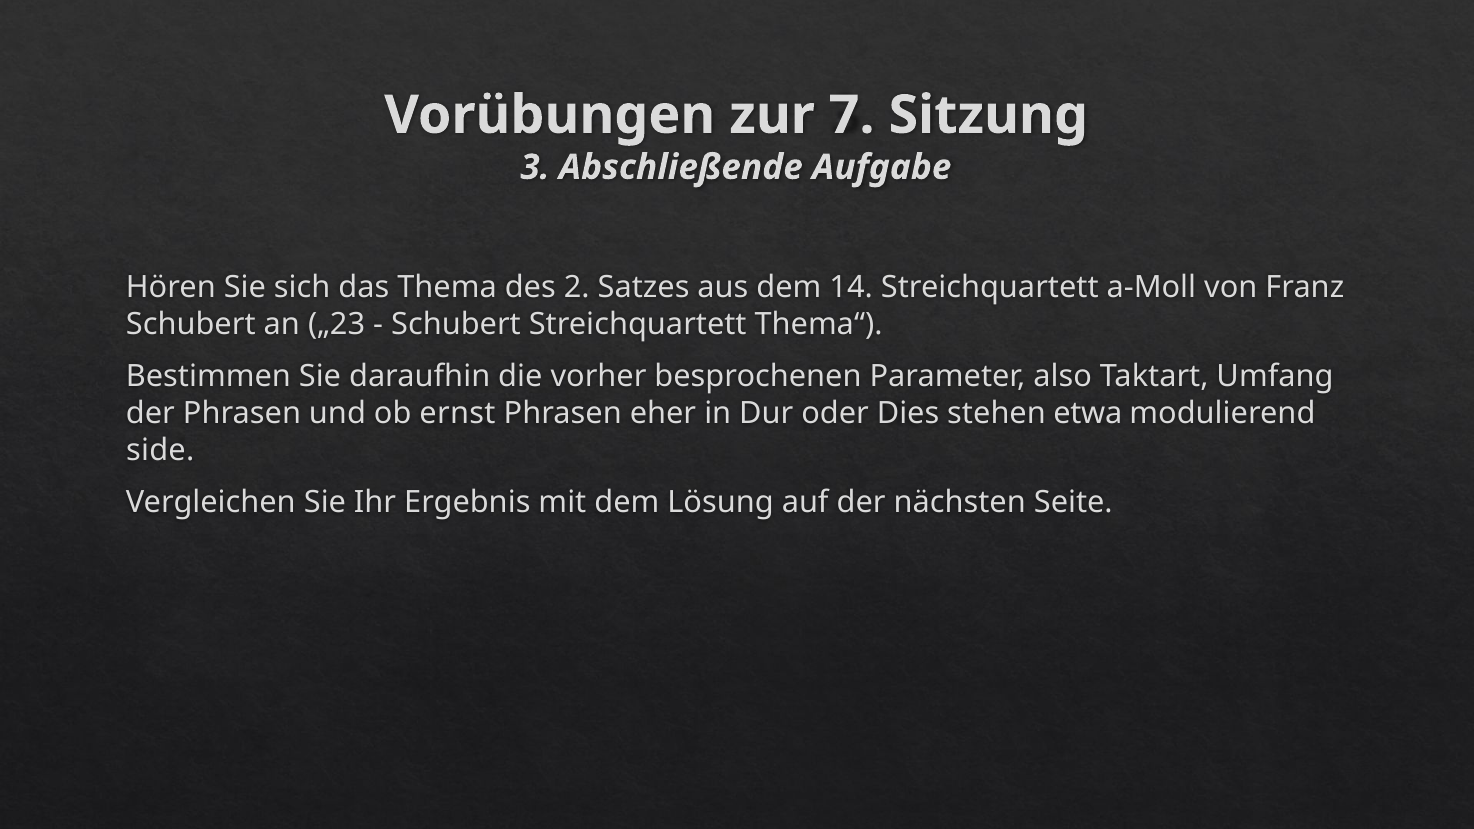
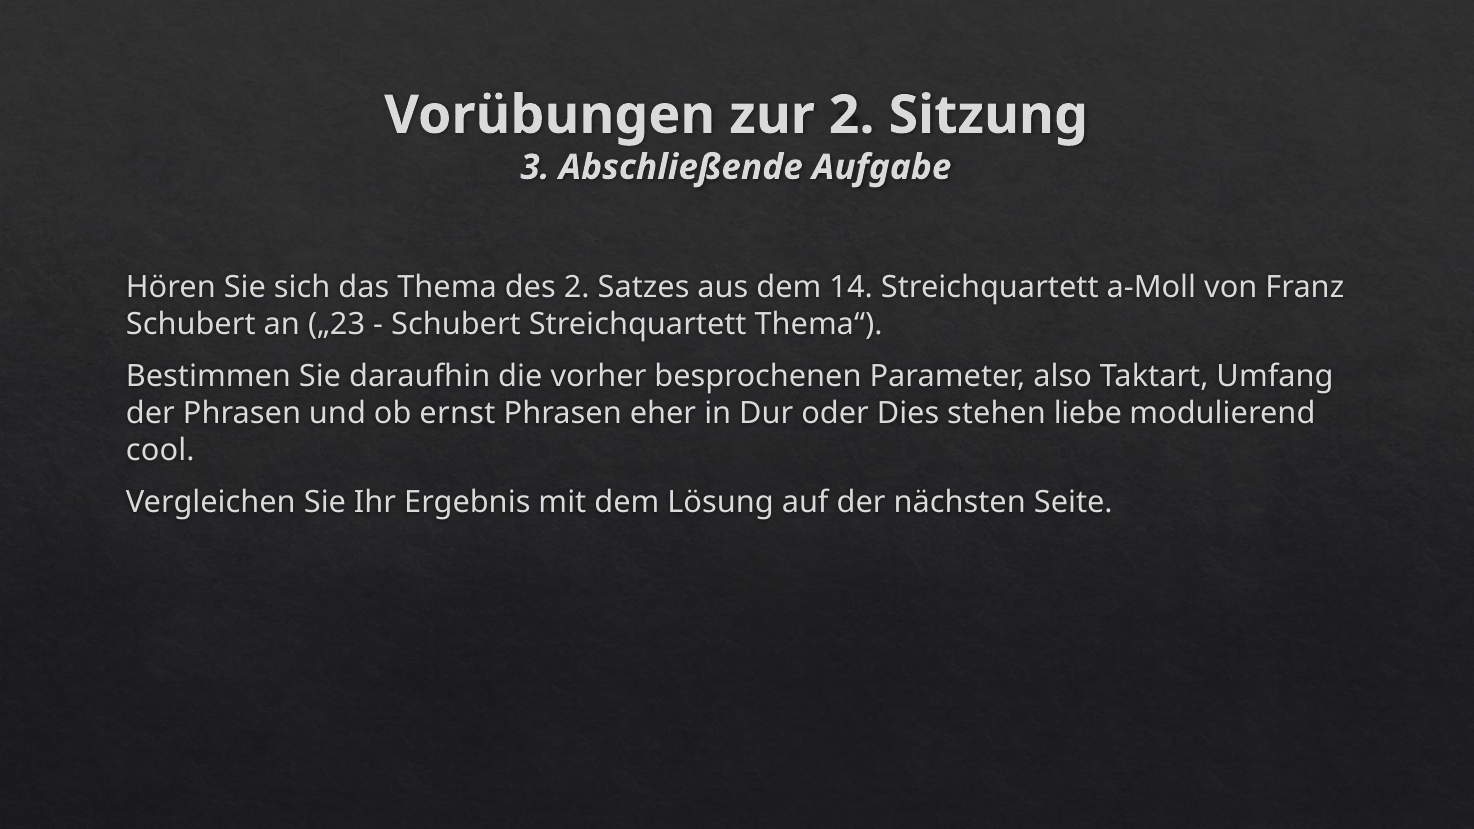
zur 7: 7 -> 2
etwa: etwa -> liebe
side: side -> cool
